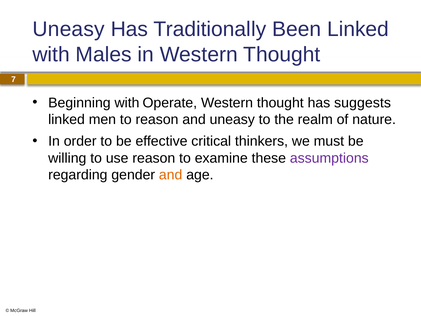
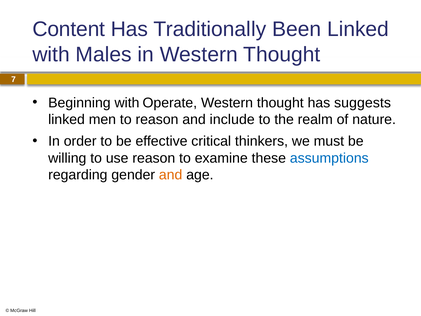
Uneasy at (69, 29): Uneasy -> Content
and uneasy: uneasy -> include
assumptions colour: purple -> blue
